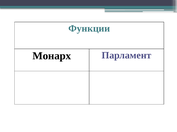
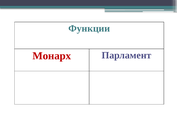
Монарх colour: black -> red
